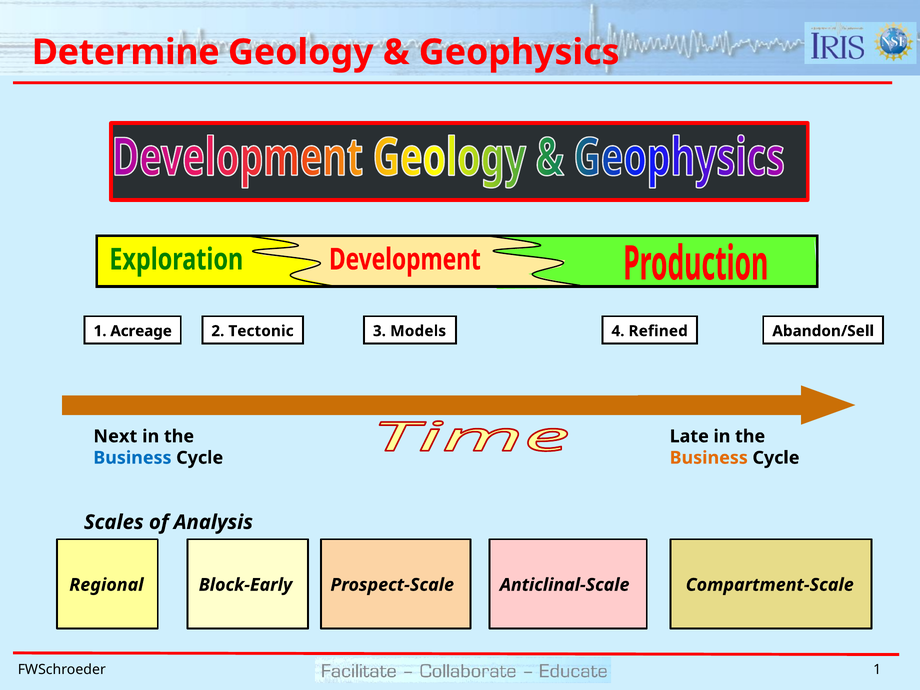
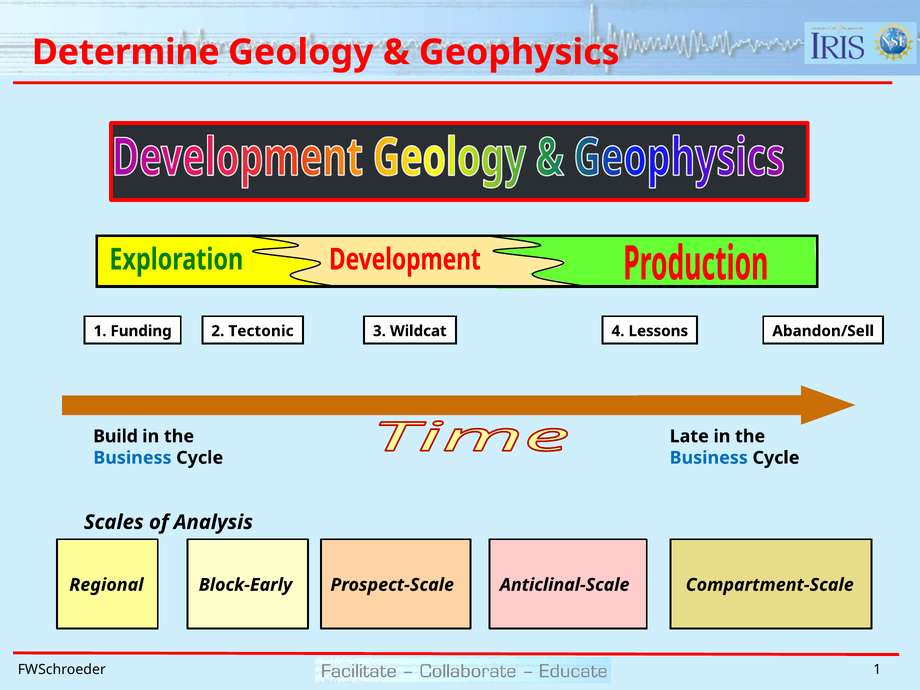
Acreage: Acreage -> Funding
Models: Models -> Wildcat
Refined: Refined -> Lessons
Next: Next -> Build
Business at (709, 458) colour: orange -> blue
